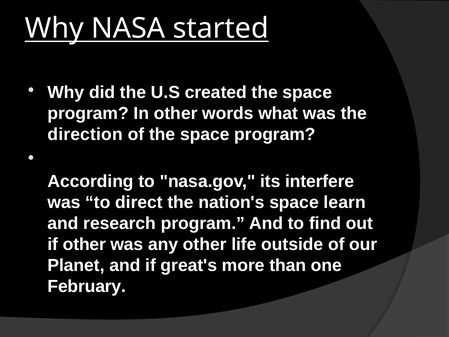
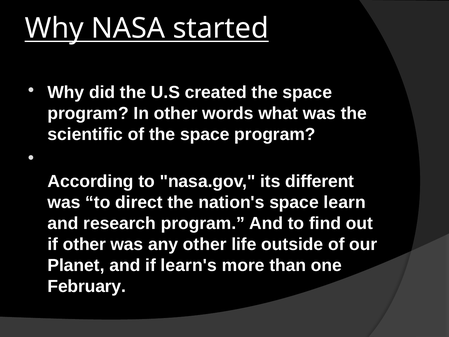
direction: direction -> scientific
interfere: interfere -> different
great's: great's -> learn's
